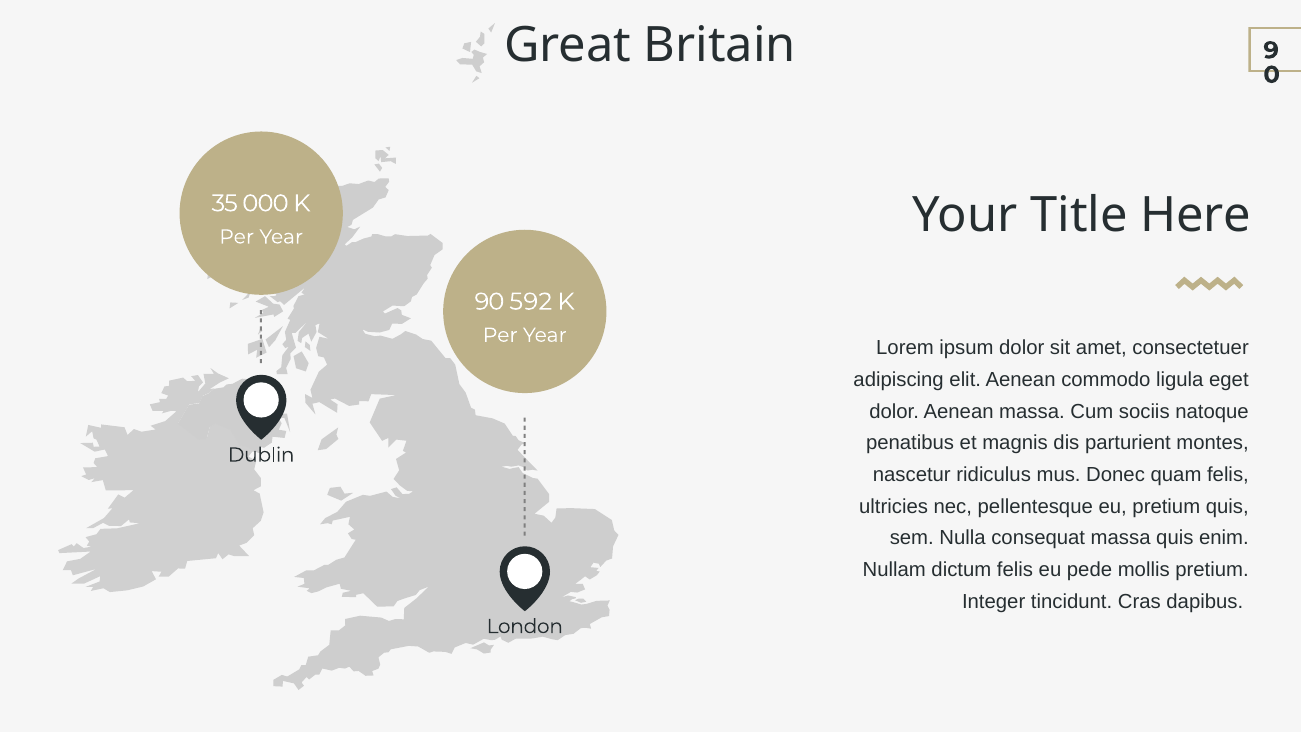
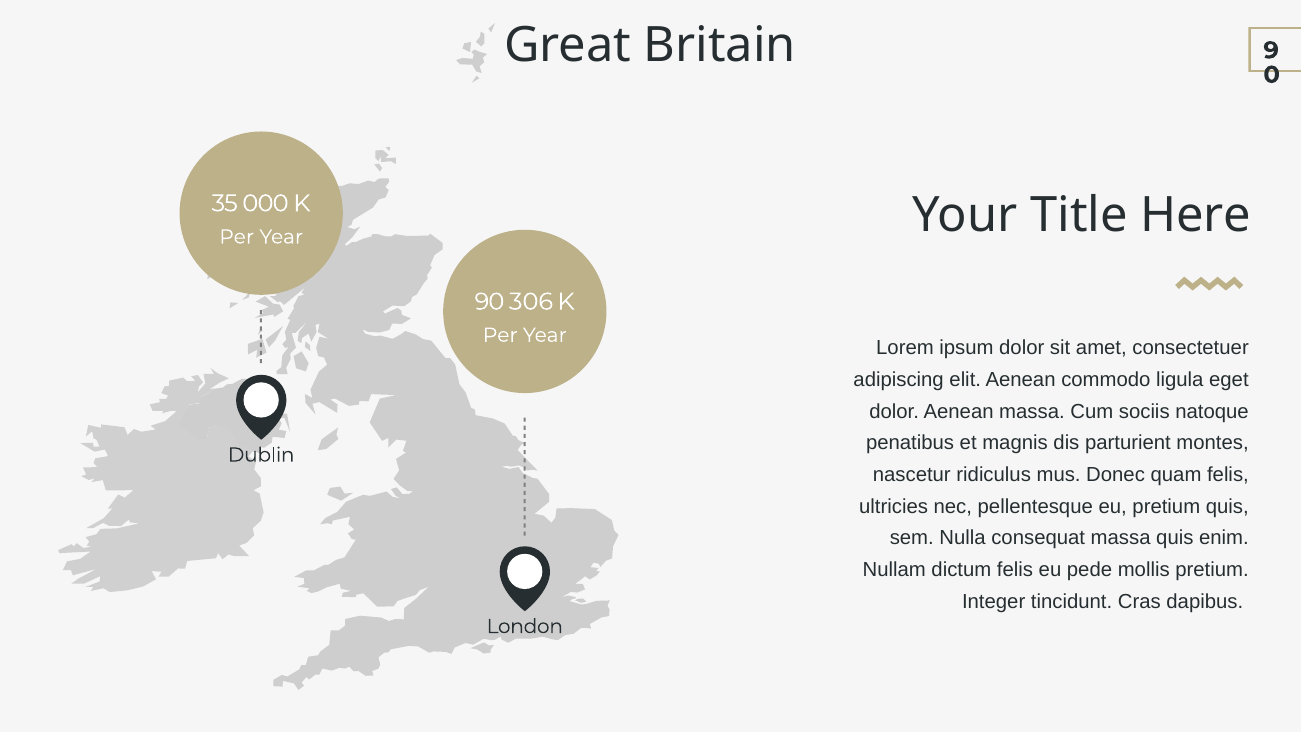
592: 592 -> 306
